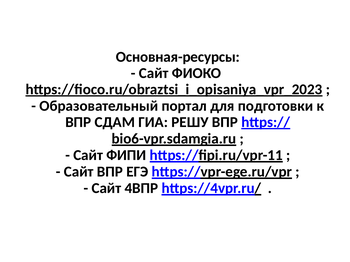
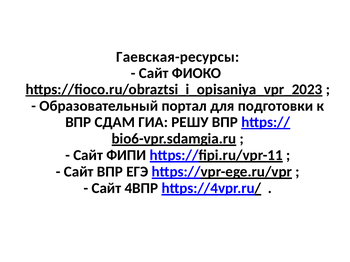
Основная-ресурсы: Основная-ресурсы -> Гаевская-ресурсы
